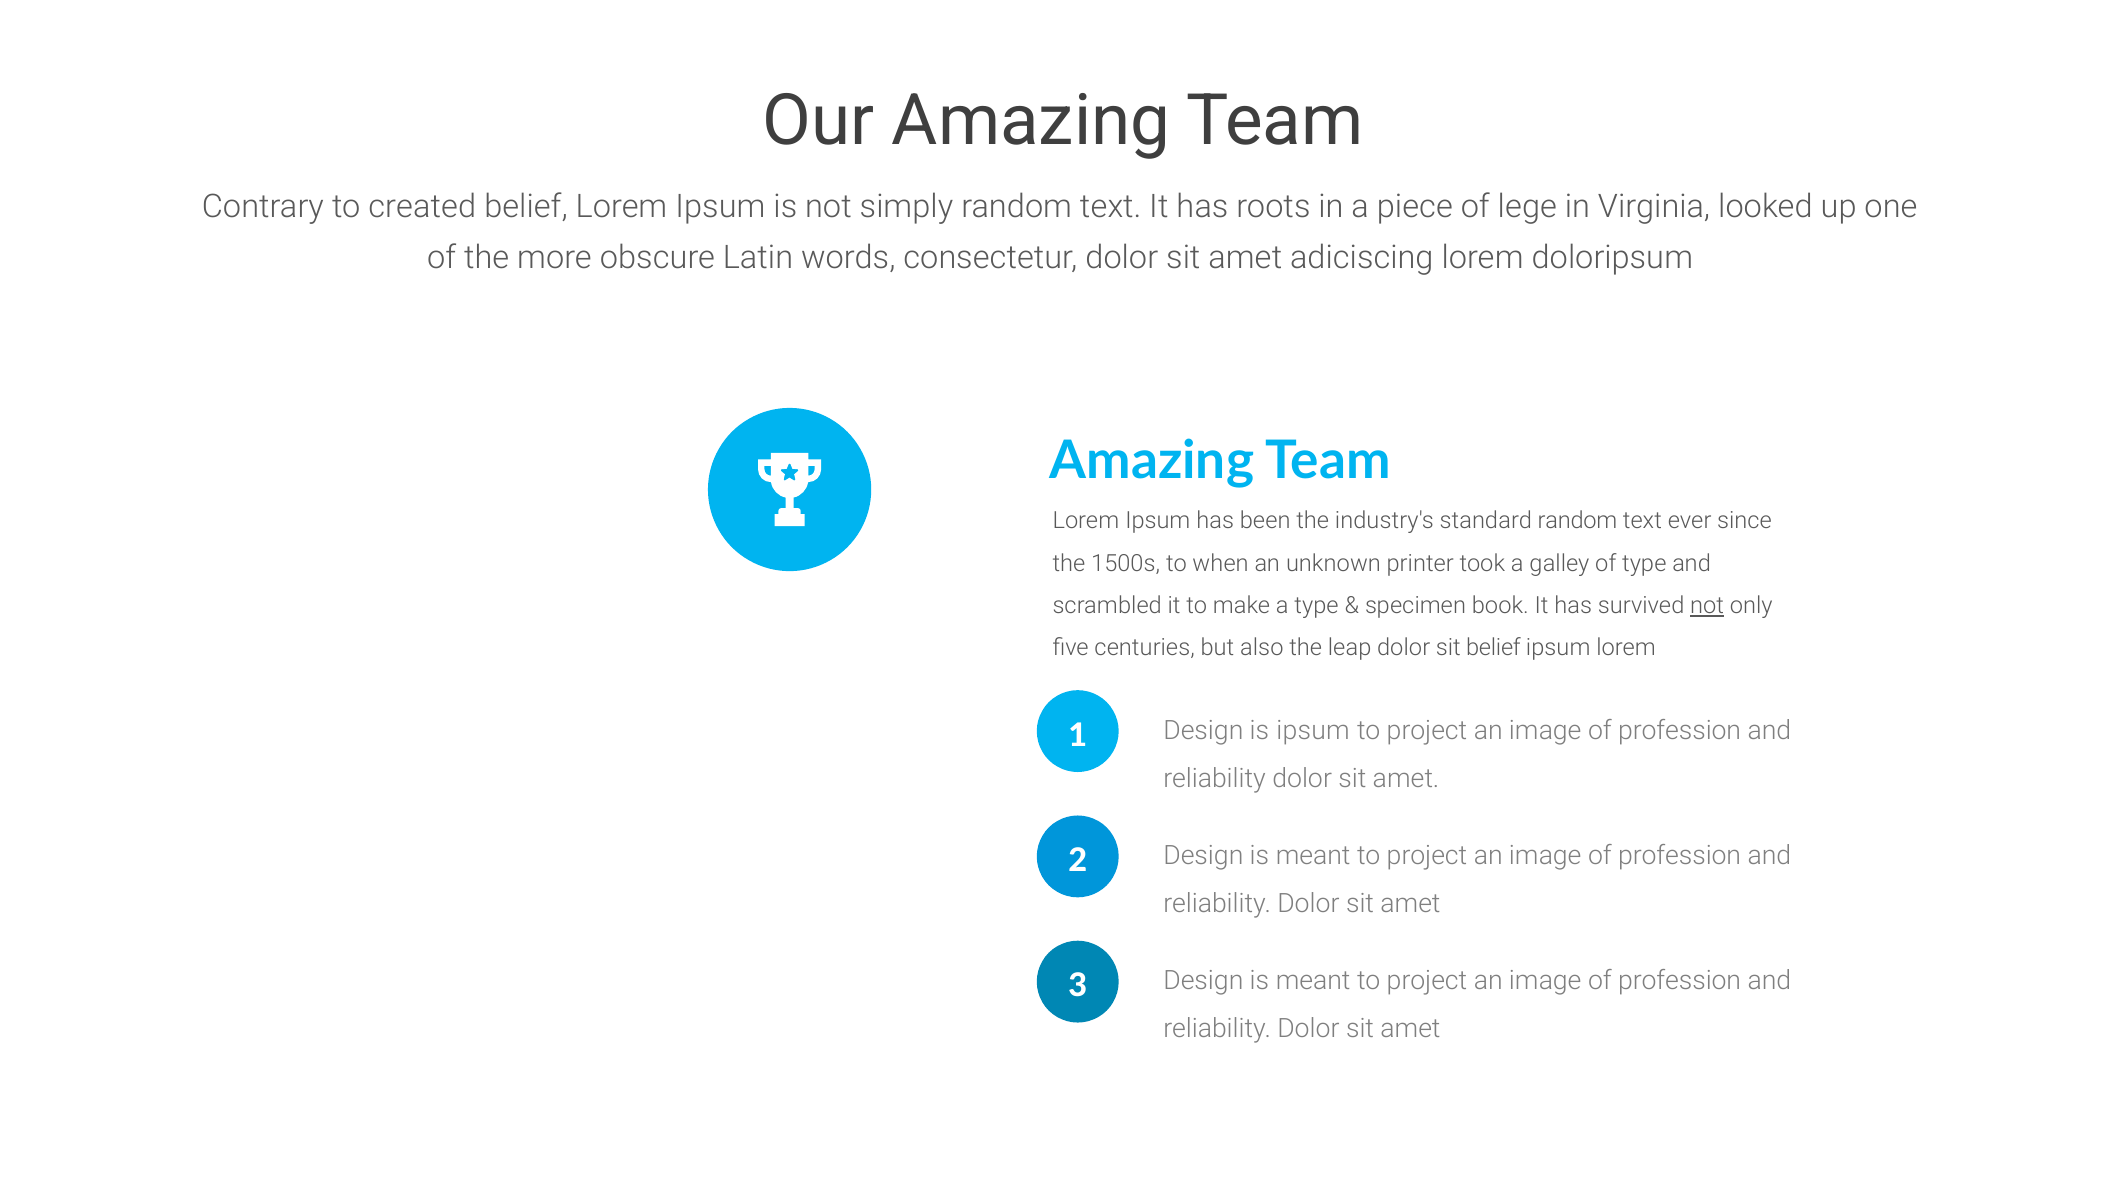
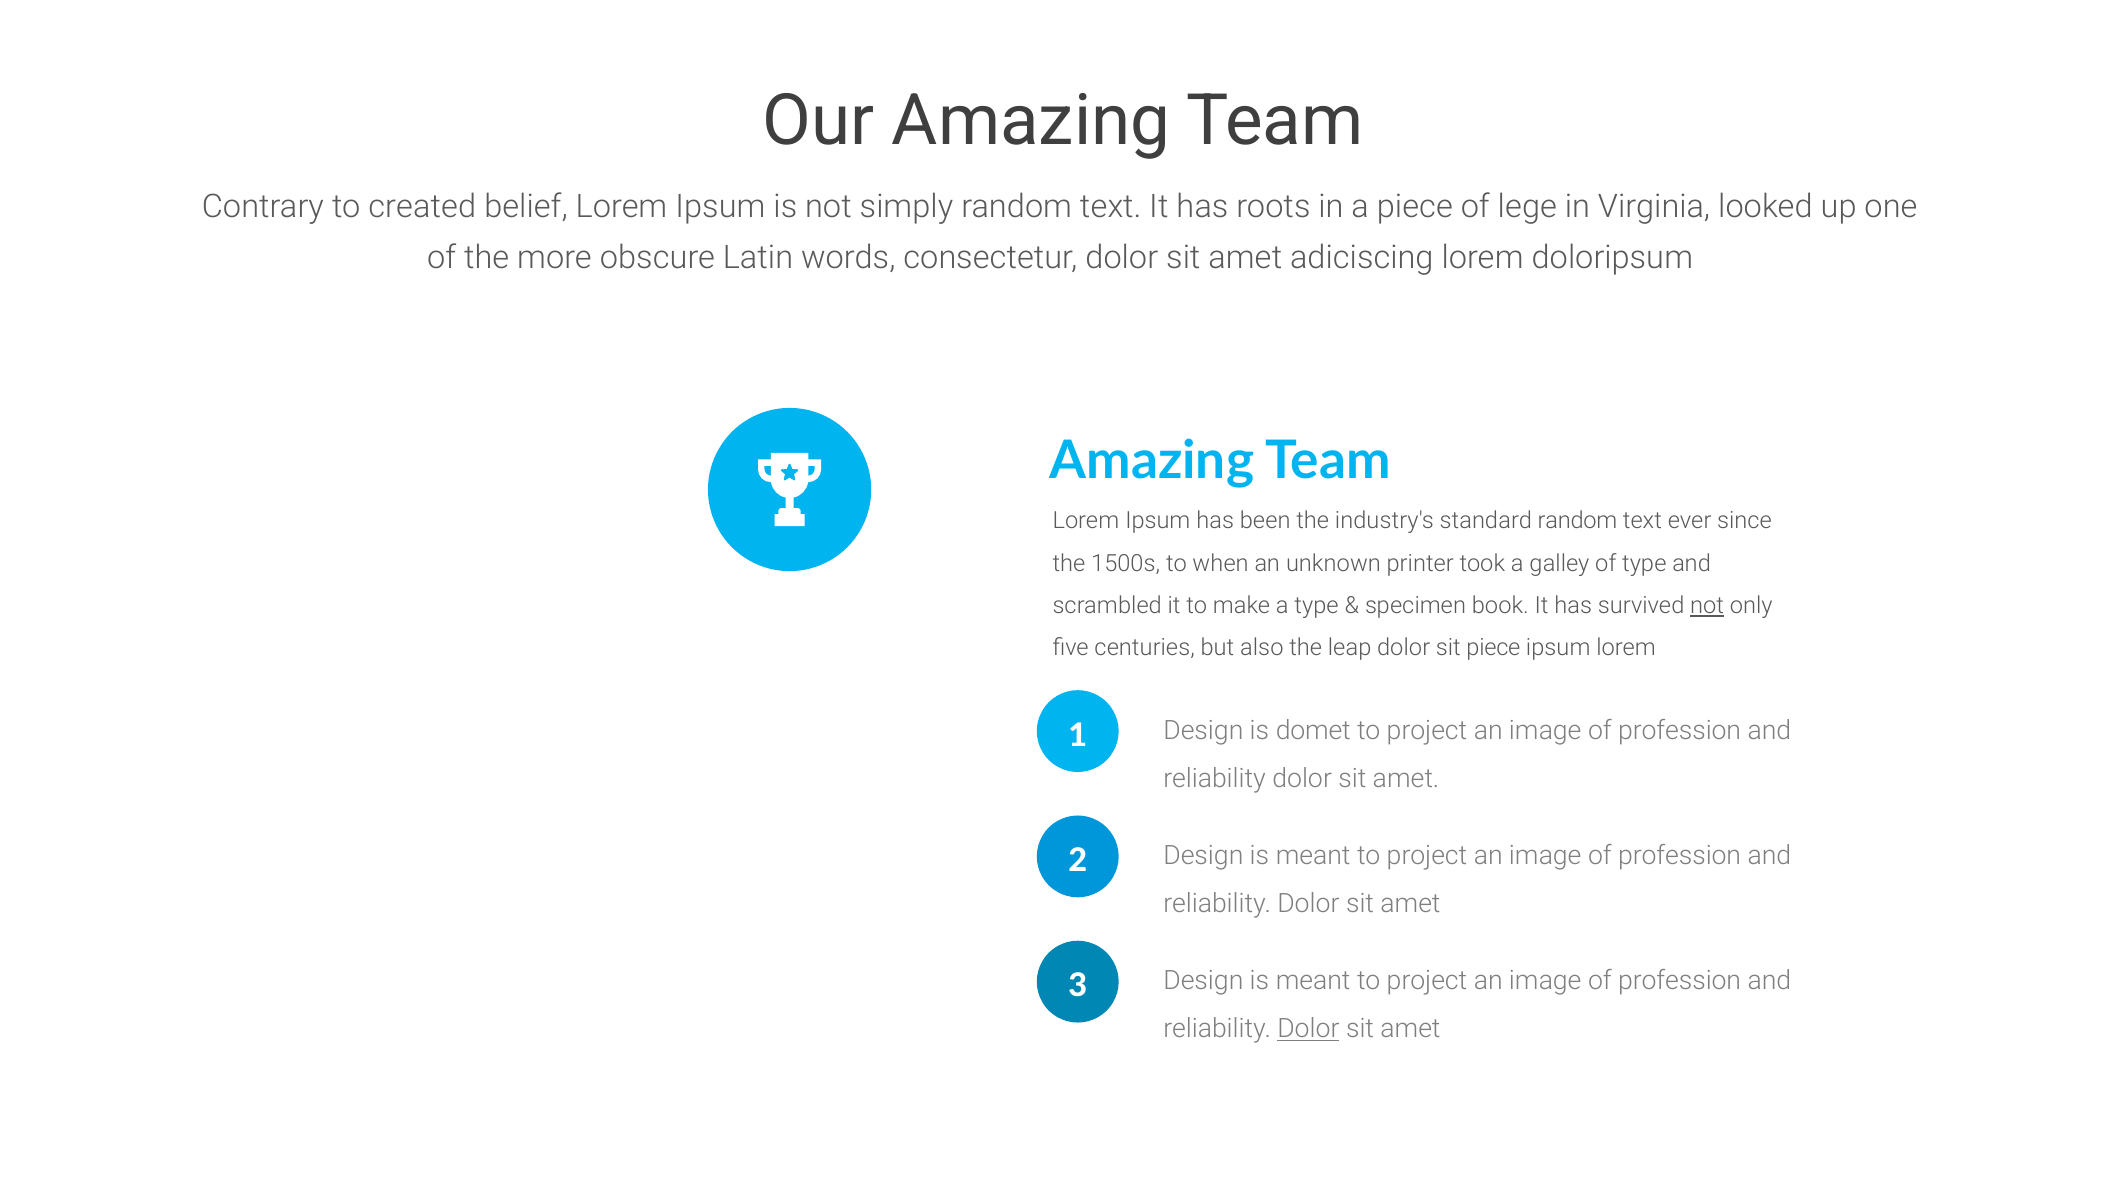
sit belief: belief -> piece
is ipsum: ipsum -> domet
Dolor at (1308, 1030) underline: none -> present
